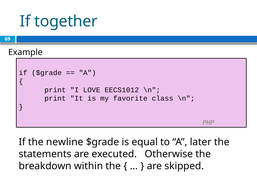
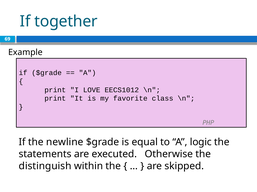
later: later -> logic
breakdown: breakdown -> distinguish
